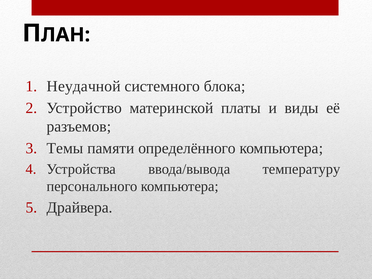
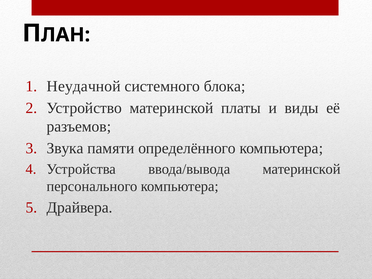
Темы: Темы -> Звука
ввода/вывода температуру: температуру -> материнской
